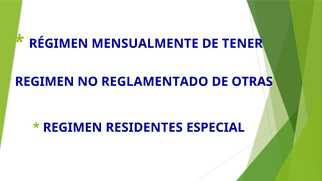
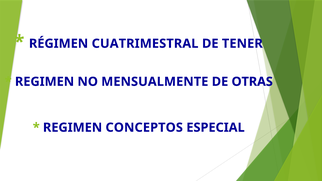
MENSUALMENTE: MENSUALMENTE -> CUATRIMESTRAL
REGLAMENTADO: REGLAMENTADO -> MENSUALMENTE
RESIDENTES: RESIDENTES -> CONCEPTOS
